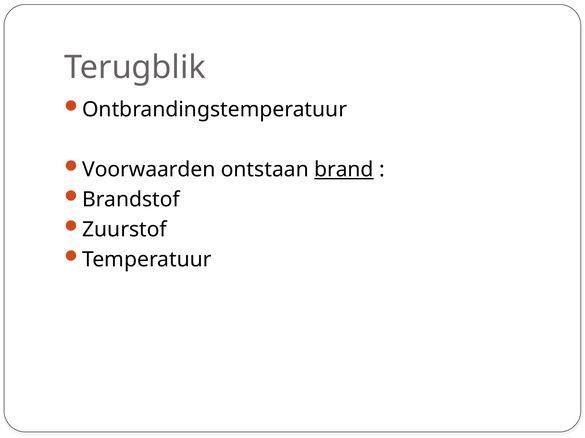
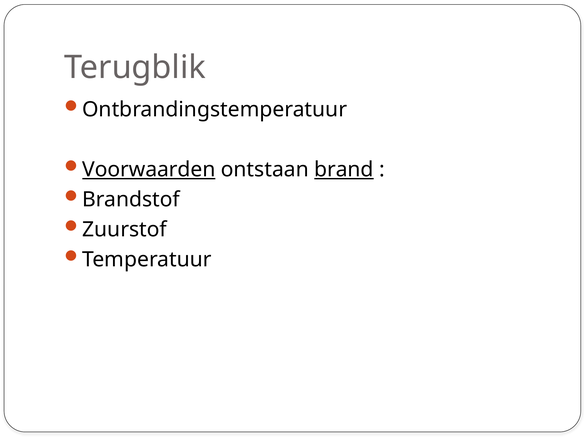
Voorwaarden underline: none -> present
